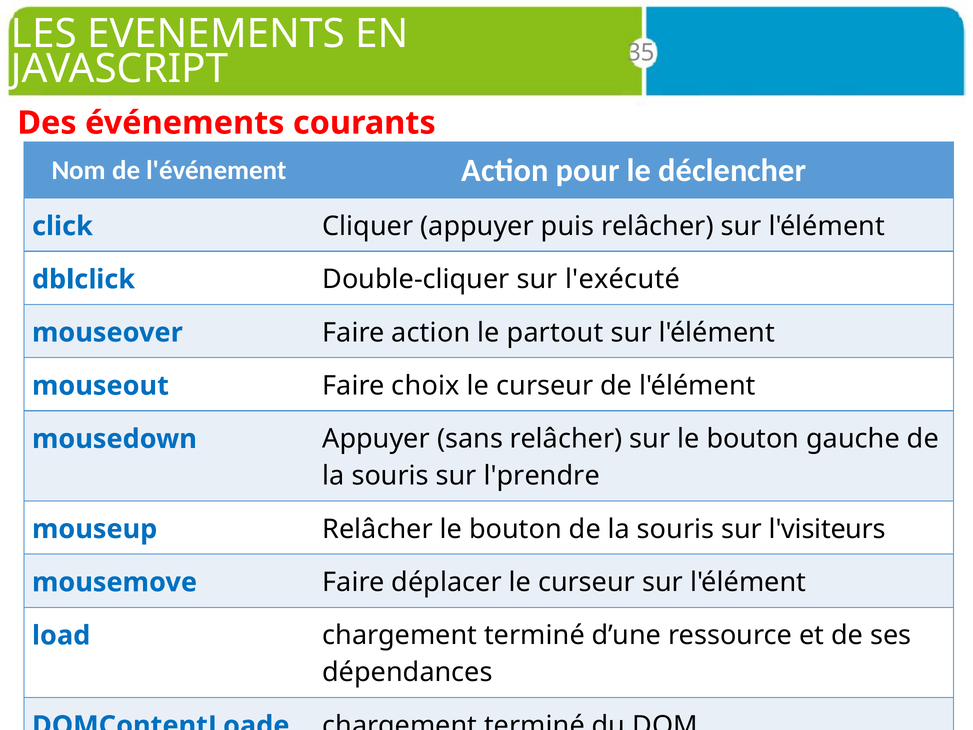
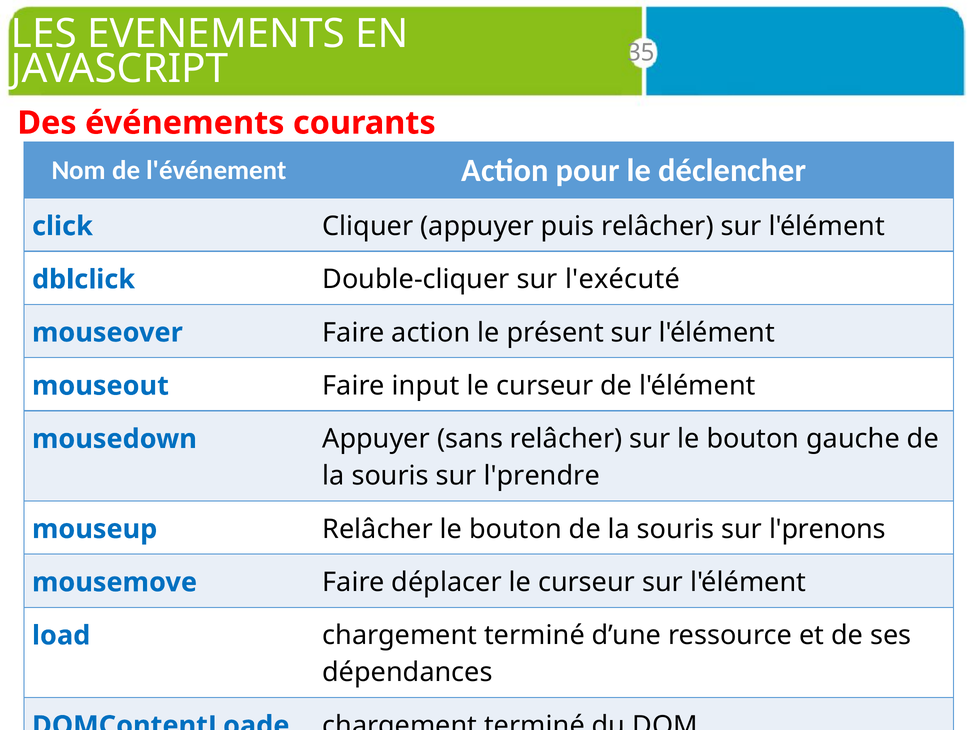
partout: partout -> présent
choix: choix -> input
l'visiteurs: l'visiteurs -> l'prenons
